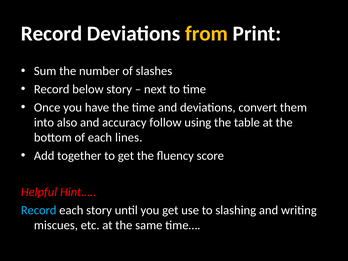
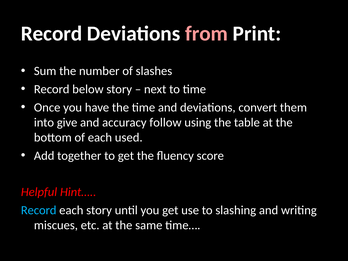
from colour: yellow -> pink
also: also -> give
lines: lines -> used
